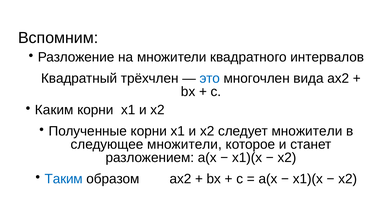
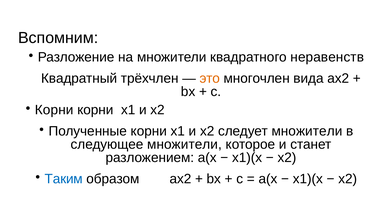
интервалов: интервалов -> неравенств
это colour: blue -> orange
Каким at (54, 110): Каким -> Корни
